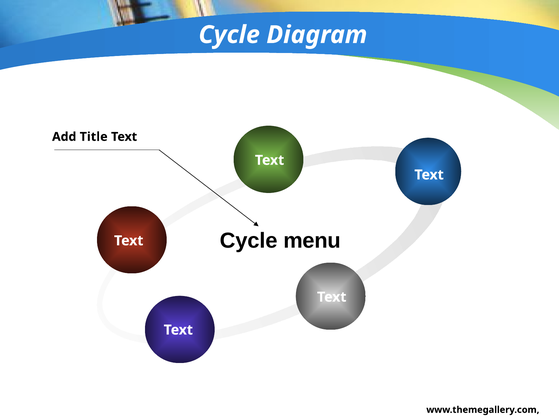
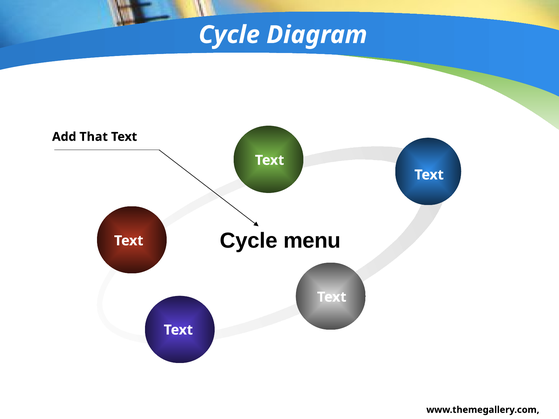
Title: Title -> That
